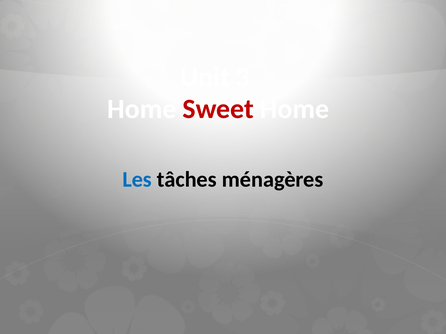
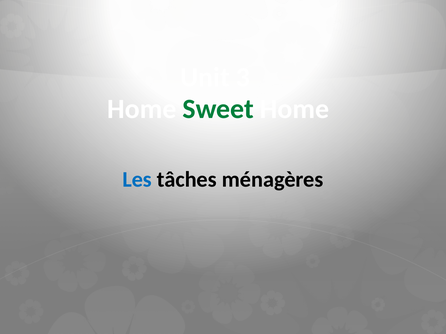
Sweet colour: red -> green
